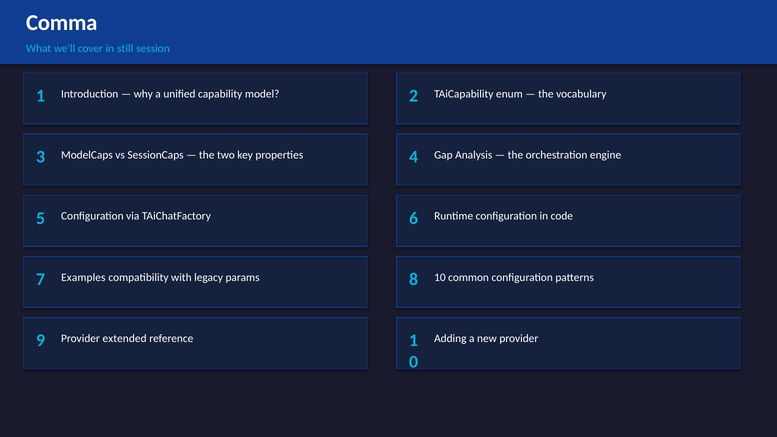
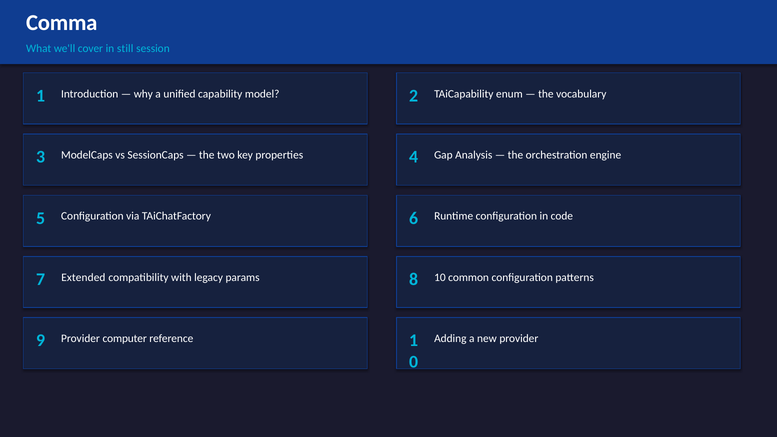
Examples: Examples -> Extended
extended: extended -> computer
